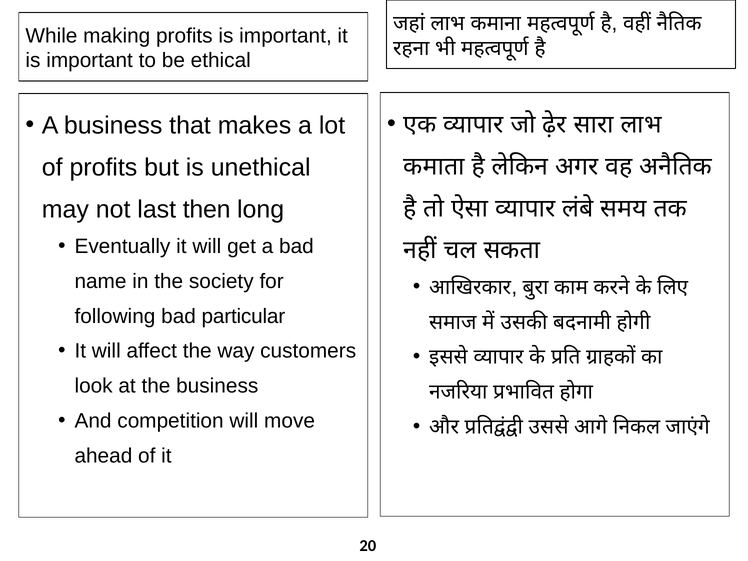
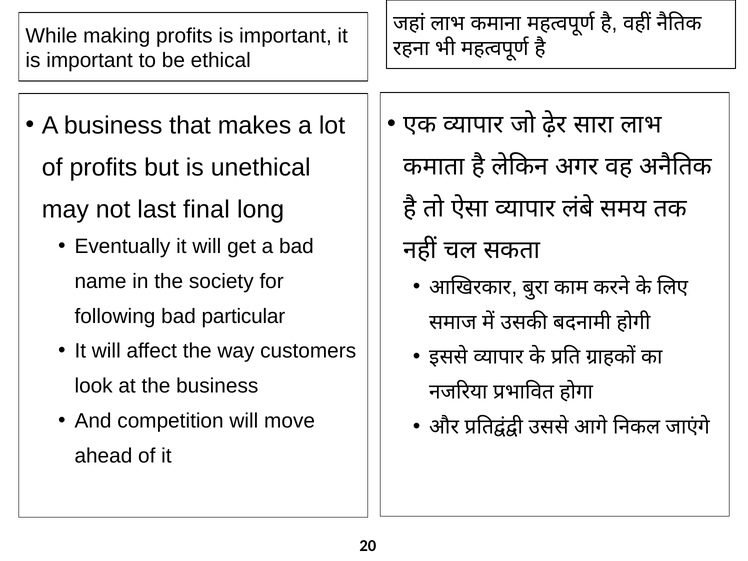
then: then -> final
